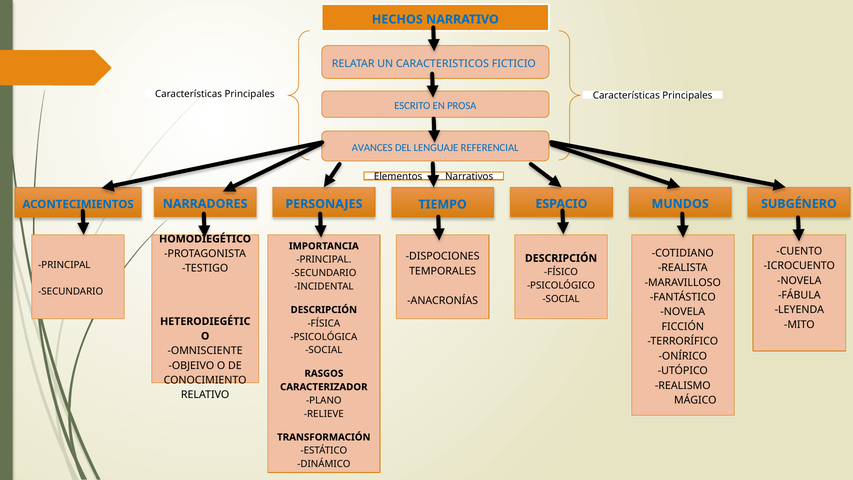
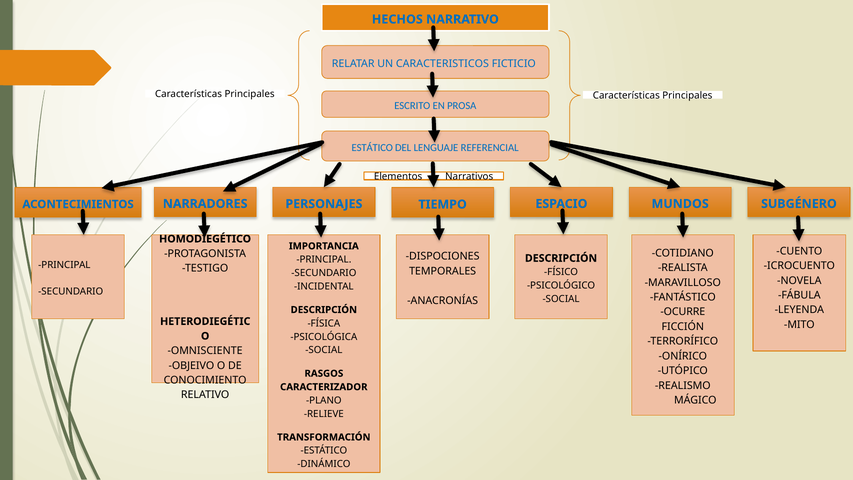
AVANCES at (372, 148): AVANCES -> ESTÁTICO
NOVELA at (683, 312): NOVELA -> OCURRE
